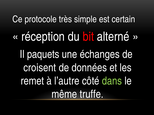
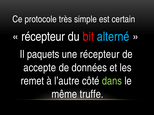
réception at (43, 37): réception -> récepteur
alterné colour: white -> light blue
une échanges: échanges -> récepteur
croisent: croisent -> accepte
